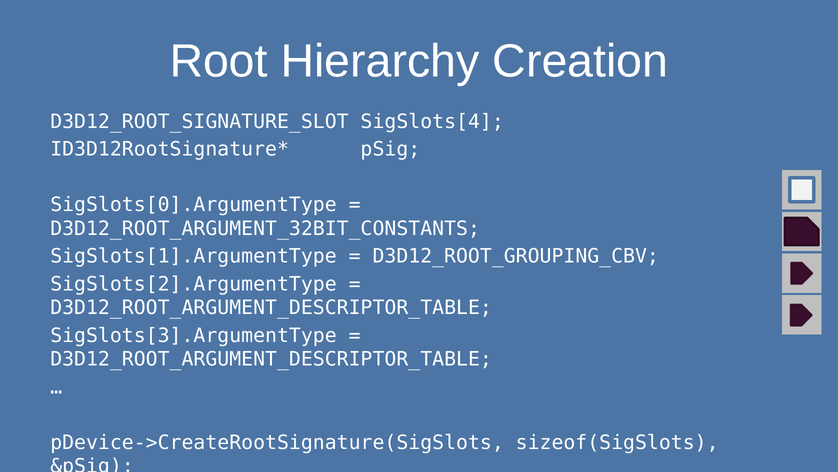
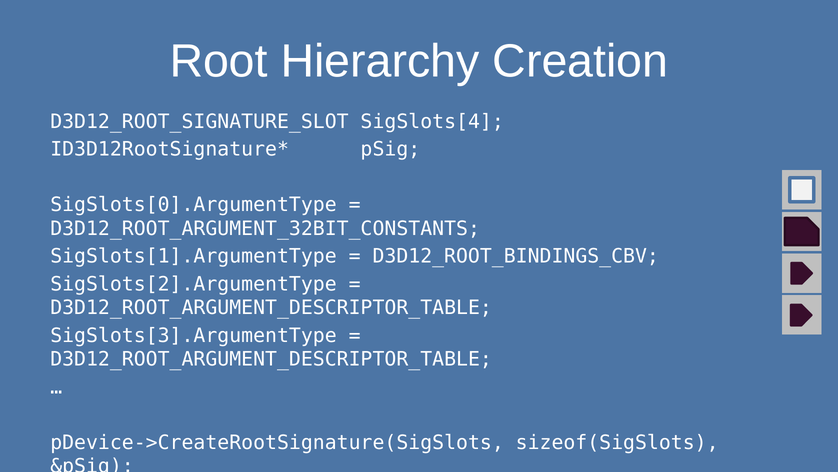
D3D12_ROOT_GROUPING_CBV: D3D12_ROOT_GROUPING_CBV -> D3D12_ROOT_BINDINGS_CBV
